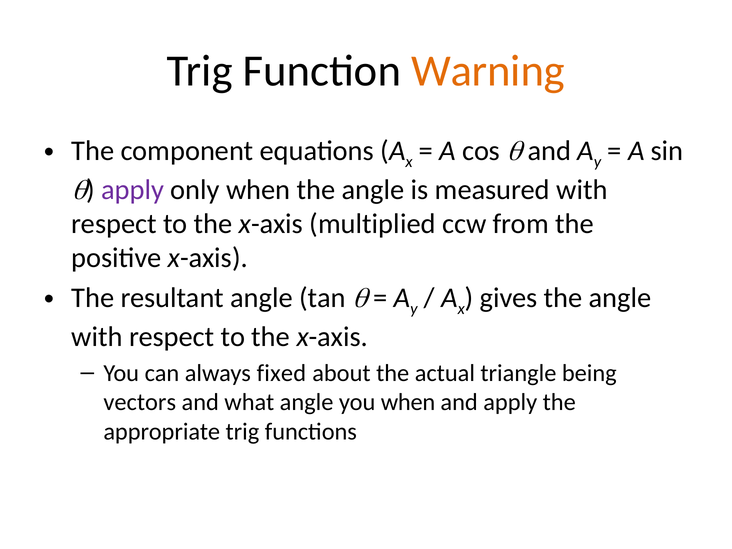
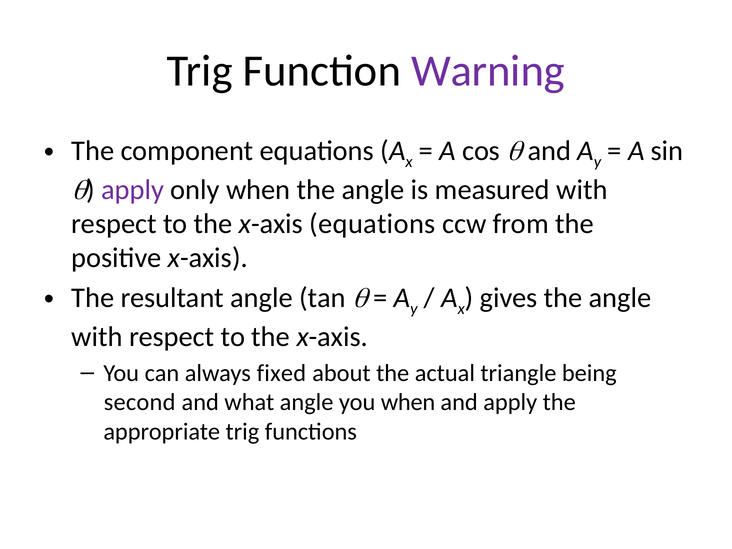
Warning colour: orange -> purple
x-axis multiplied: multiplied -> equations
vectors: vectors -> second
